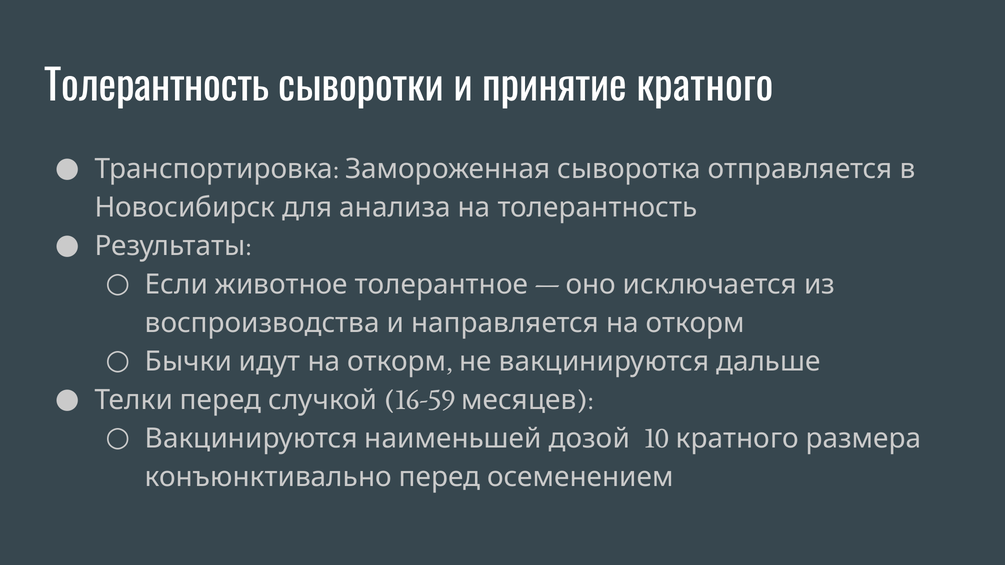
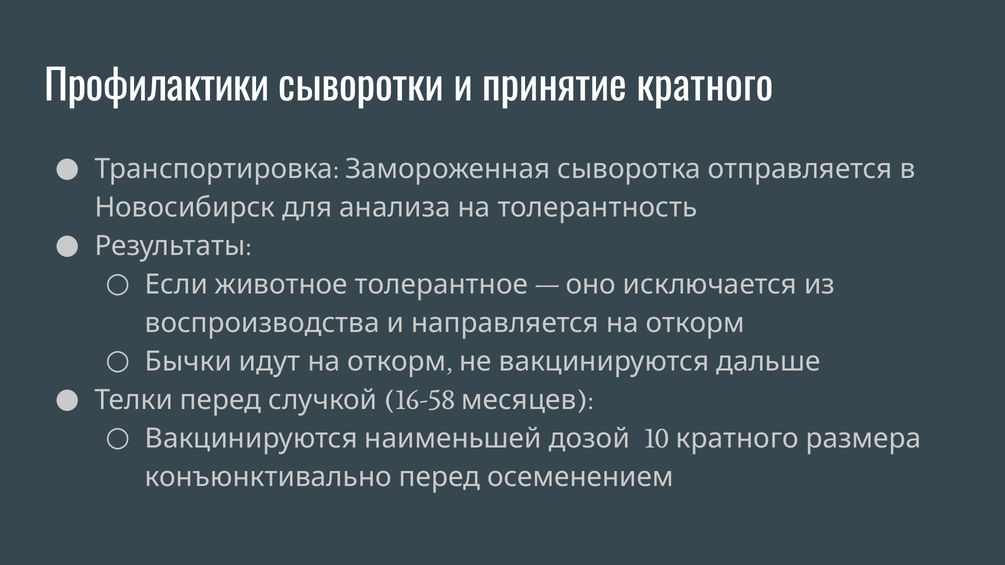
Толерантность at (157, 87): Толерантность -> Профилактики
16-59: 16-59 -> 16-58
